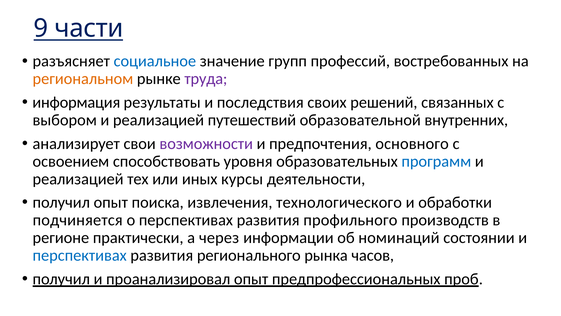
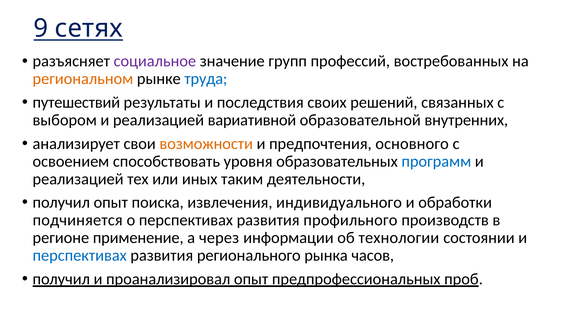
части: части -> сетях
социальное colour: blue -> purple
труда colour: purple -> blue
информация: информация -> путешествий
путешествий: путешествий -> вариативной
возможности colour: purple -> orange
курсы: курсы -> таким
технологического: технологического -> индивидуального
практически: практически -> применение
номинаций: номинаций -> технологии
